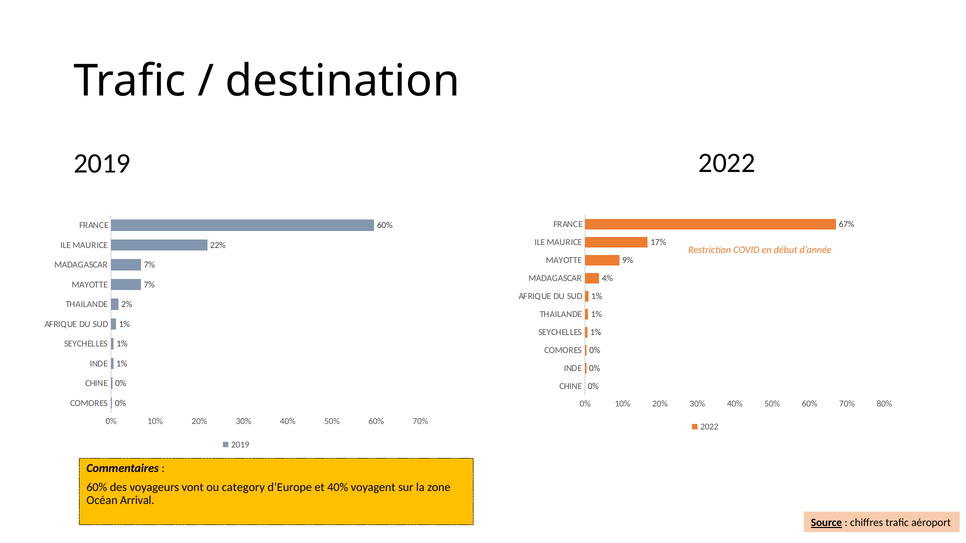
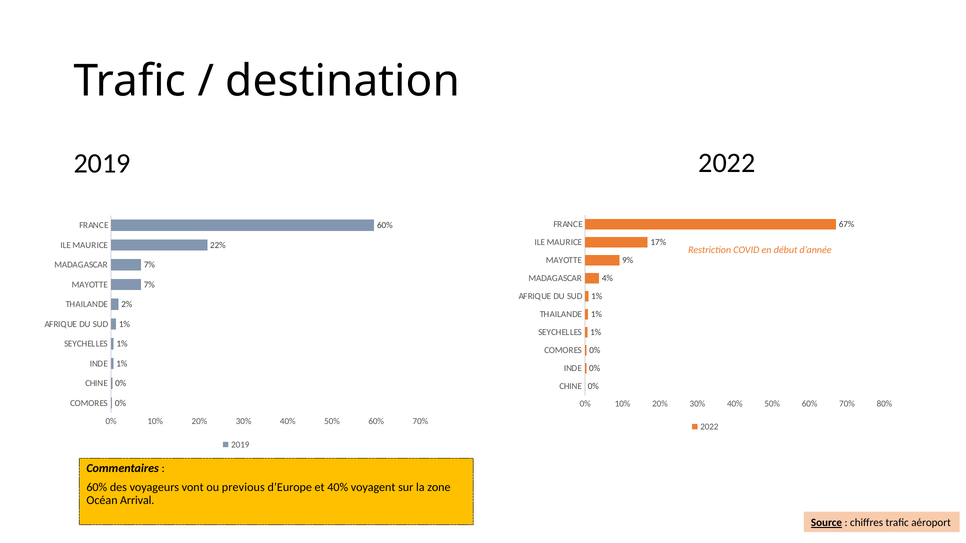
category: category -> previous
